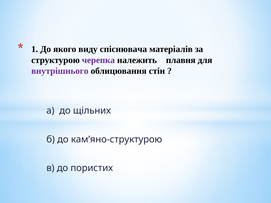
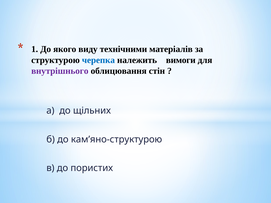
спіснювача: спіснювача -> технічними
черепка colour: purple -> blue
плавня: плавня -> вимоги
